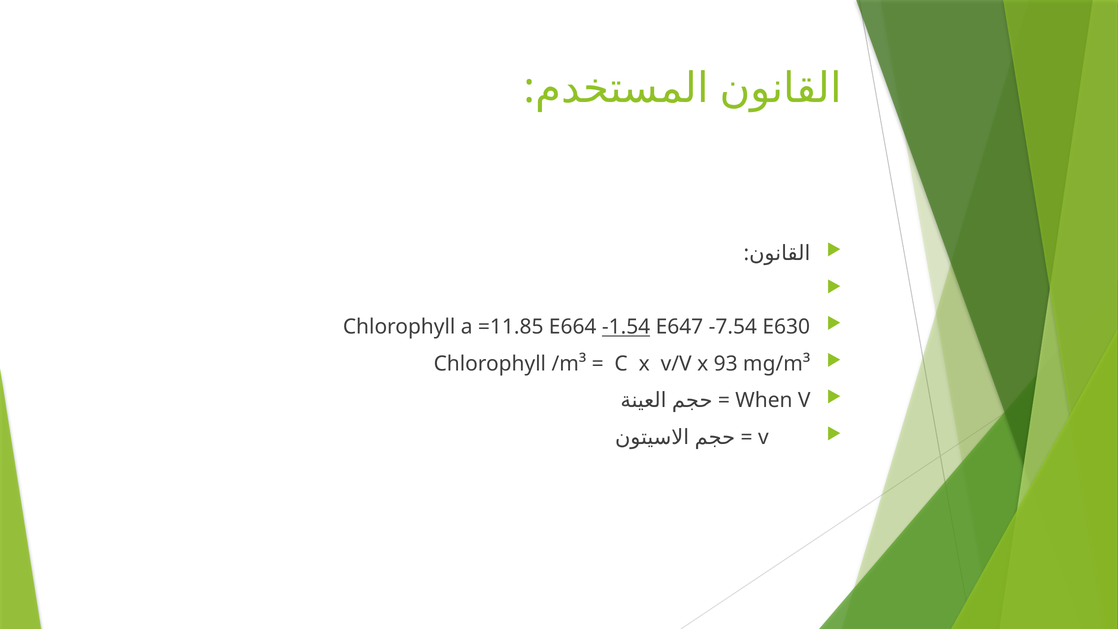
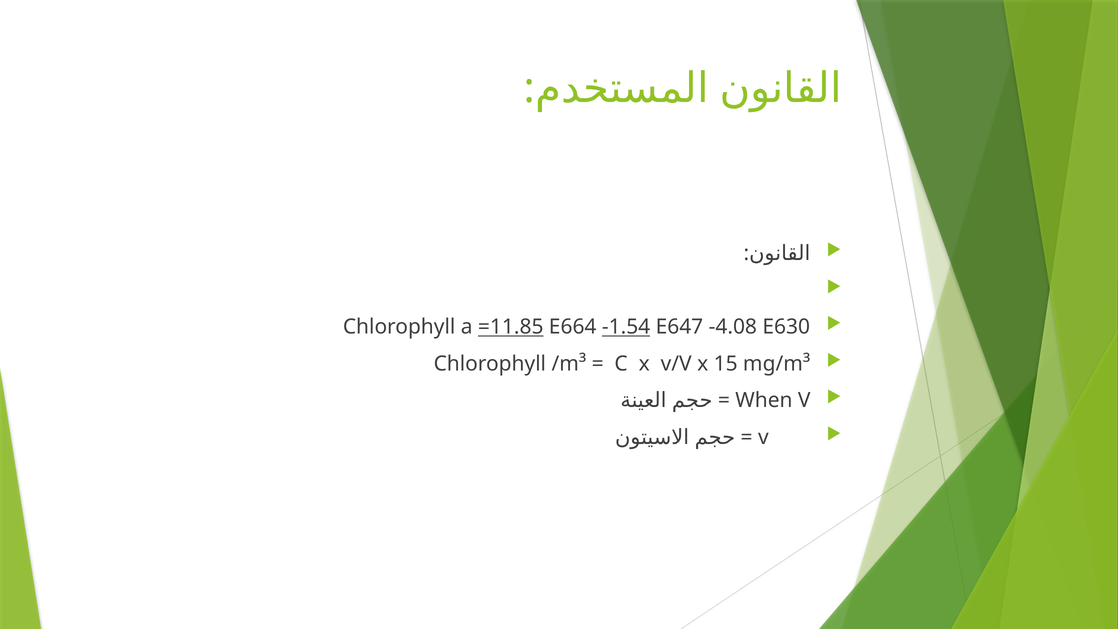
=11.85 underline: none -> present
-7.54: -7.54 -> -4.08
93: 93 -> 15
